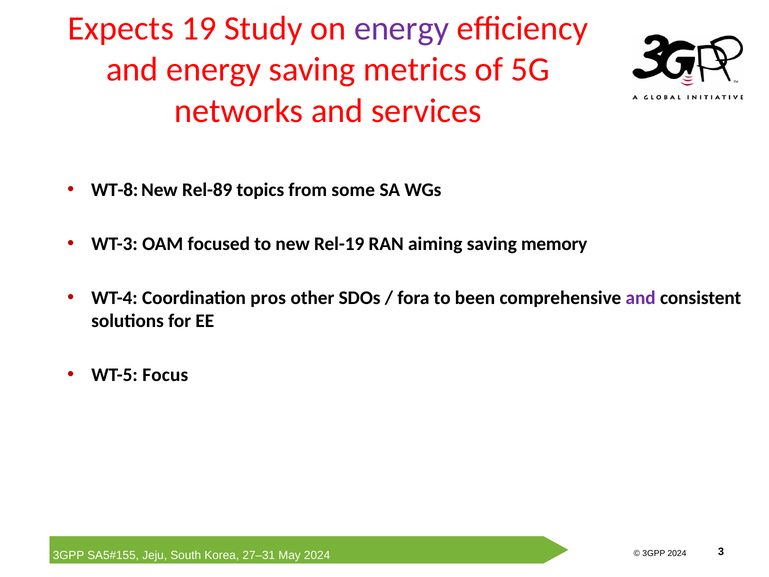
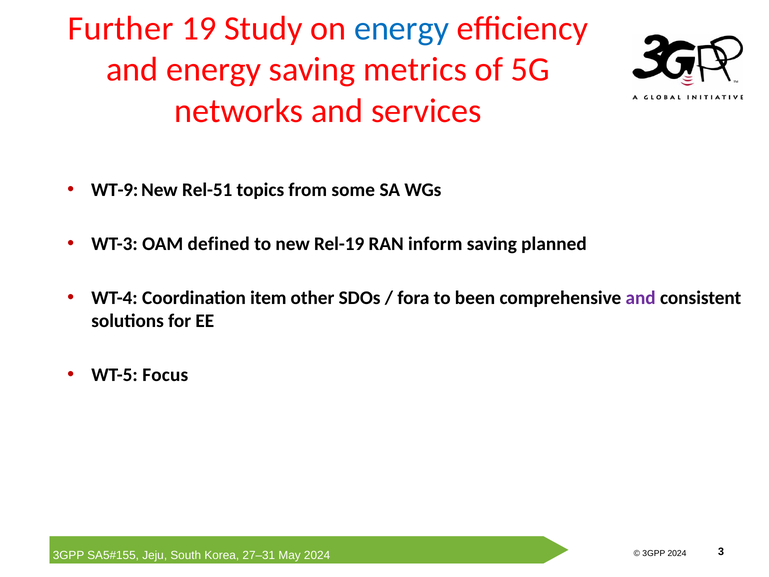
Expects: Expects -> Further
energy at (402, 29) colour: purple -> blue
WT-8: WT-8 -> WT-9
Rel-89: Rel-89 -> Rel-51
focused: focused -> defined
aiming: aiming -> inform
memory: memory -> planned
pros: pros -> item
